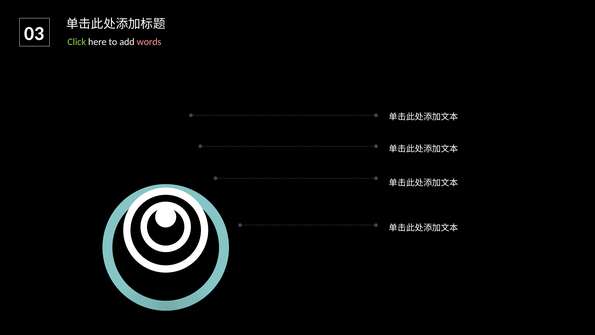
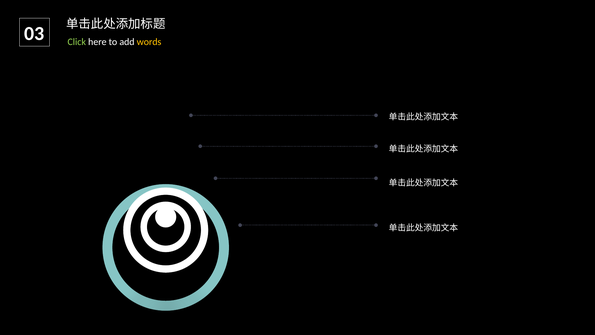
words colour: pink -> yellow
